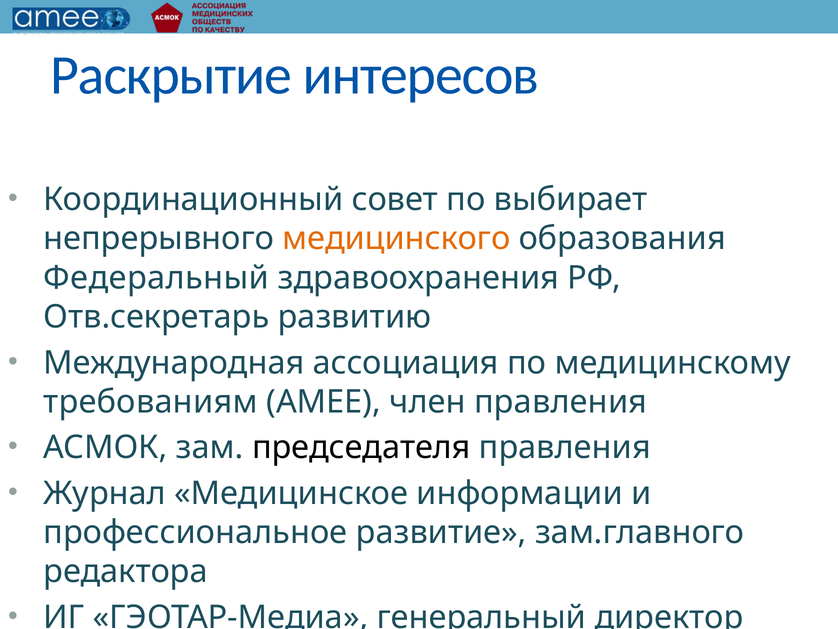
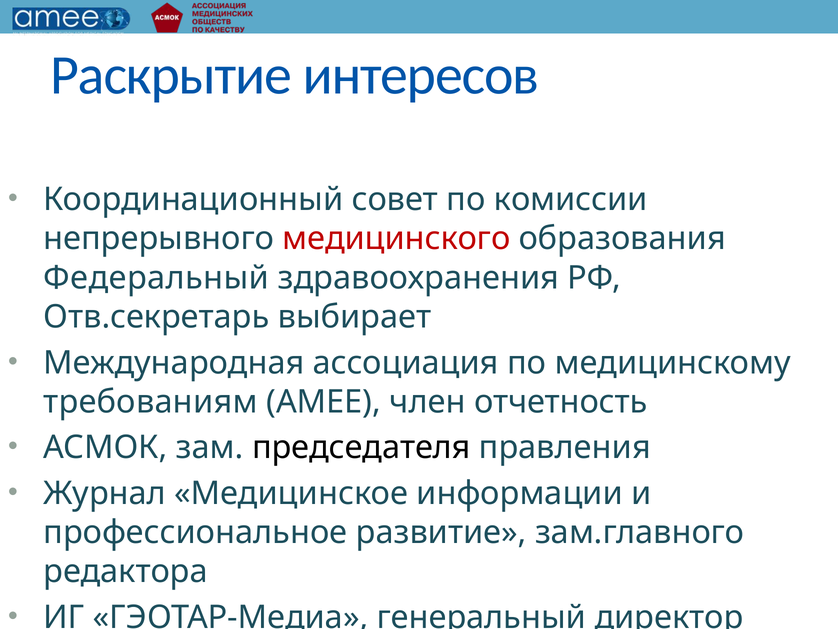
выбирает: выбирает -> комиссии
медицинского colour: orange -> red
развитию: развитию -> выбирает
член правления: правления -> отчетность
